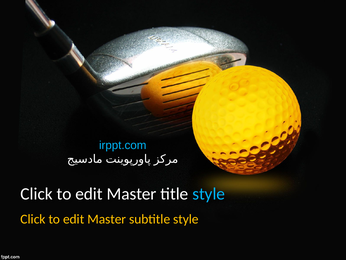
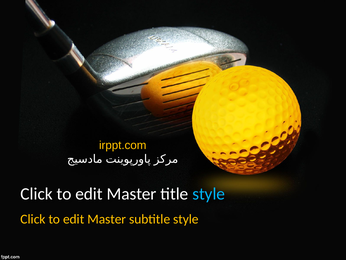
irppt.com colour: light blue -> yellow
